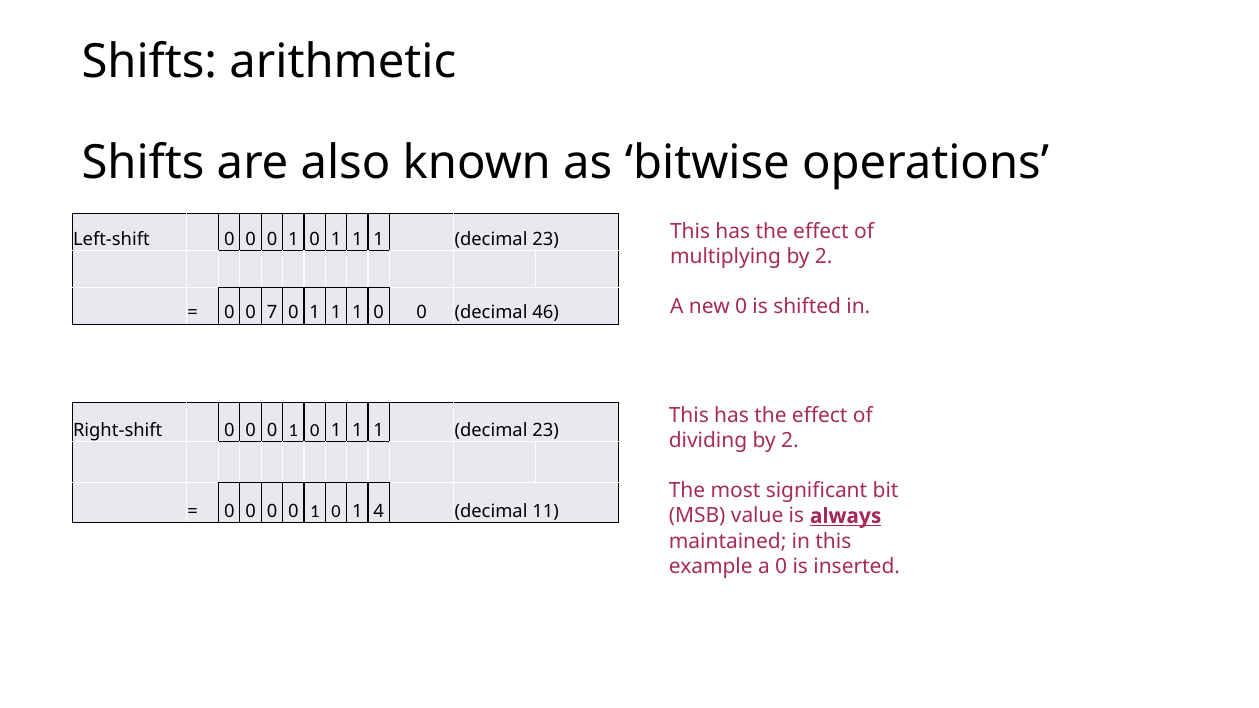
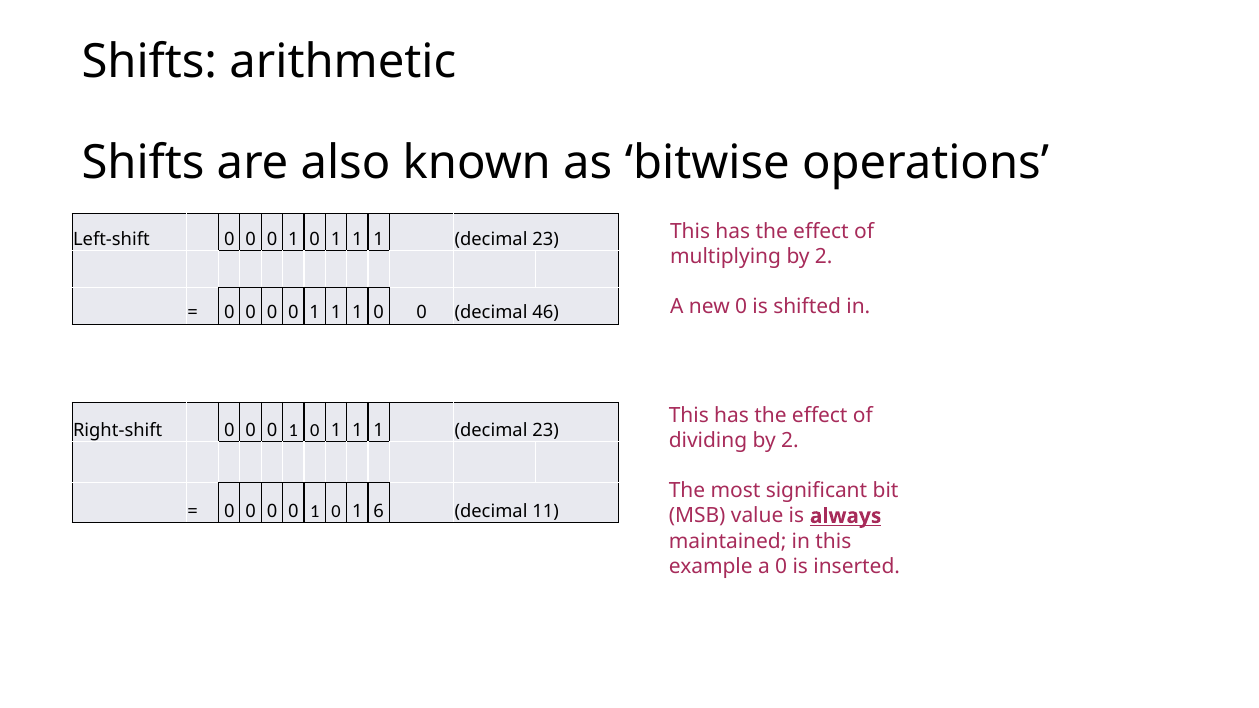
7 at (272, 313): 7 -> 0
4: 4 -> 6
